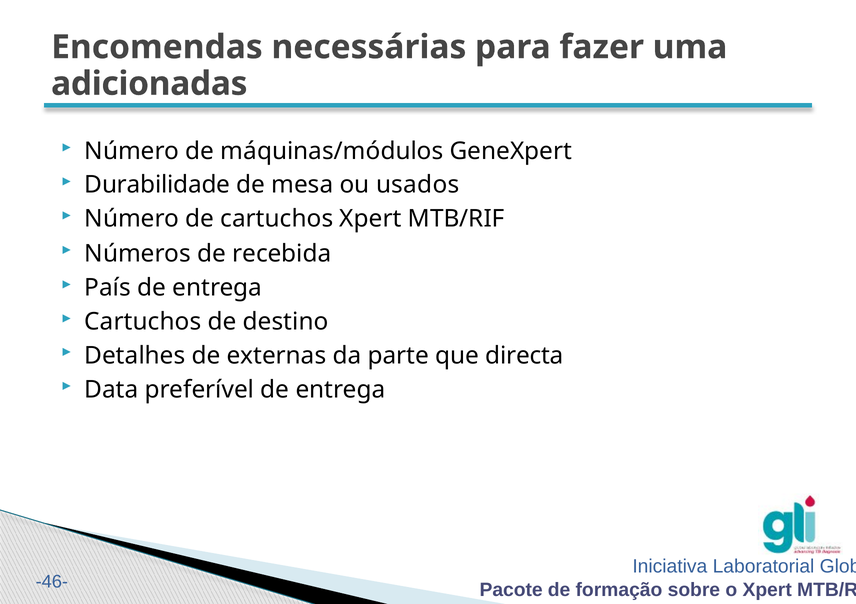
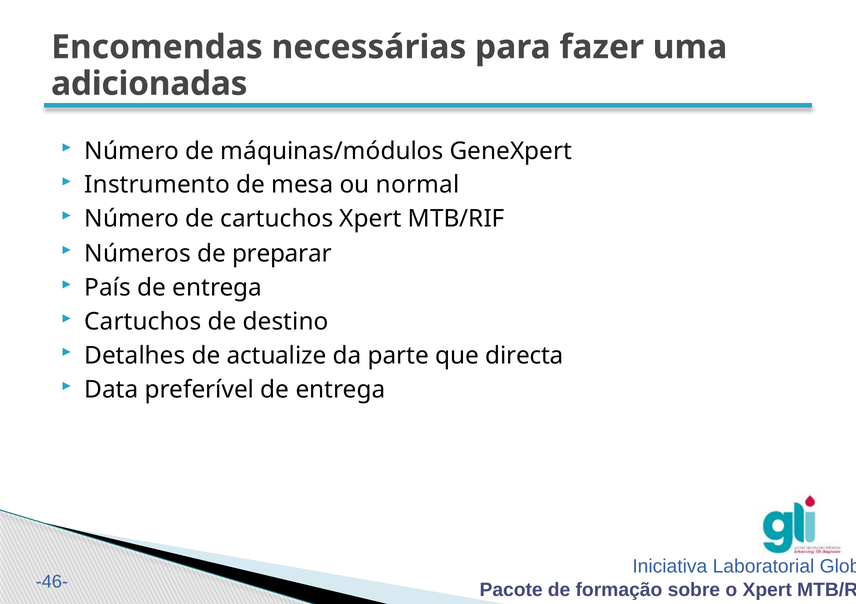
Durabilidade: Durabilidade -> Instrumento
usados: usados -> normal
recebida: recebida -> preparar
externas: externas -> actualize
